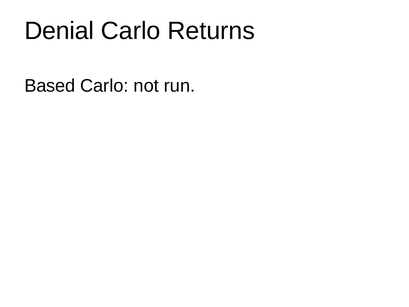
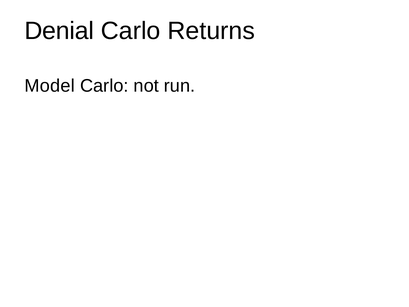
Based: Based -> Model
